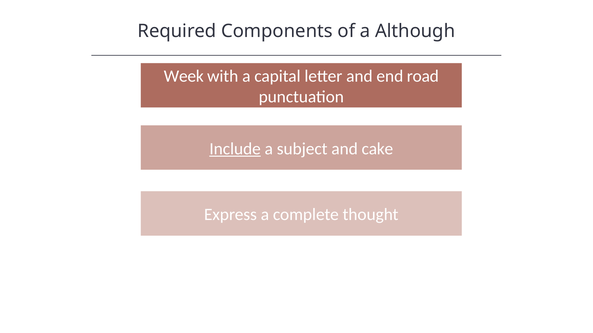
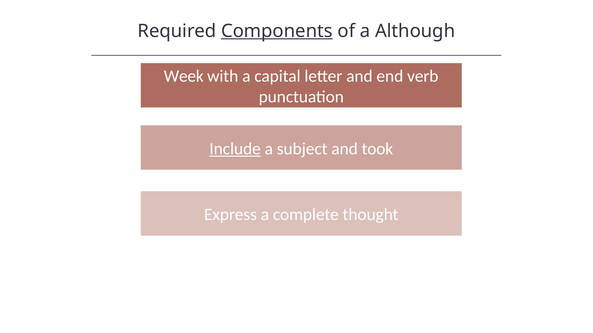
Components underline: none -> present
road: road -> verb
cake: cake -> took
